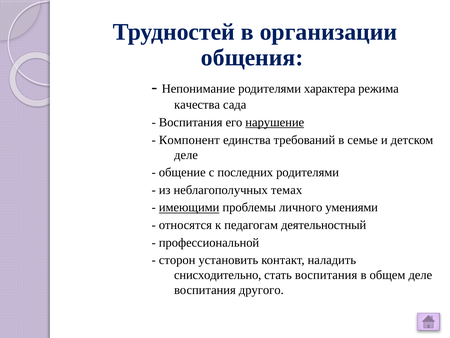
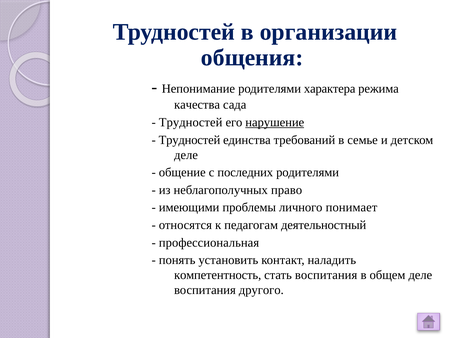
Воспитания at (191, 122): Воспитания -> Трудностей
Компонент at (189, 140): Компонент -> Трудностей
темах: темах -> право
имеющими underline: present -> none
умениями: умениями -> понимает
профессиональной: профессиональной -> профессиональная
сторон: сторон -> понять
снисходительно: снисходительно -> компетентность
